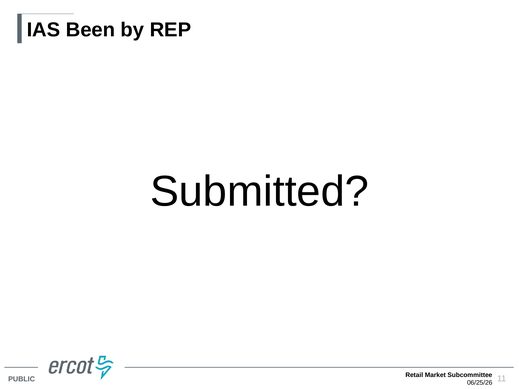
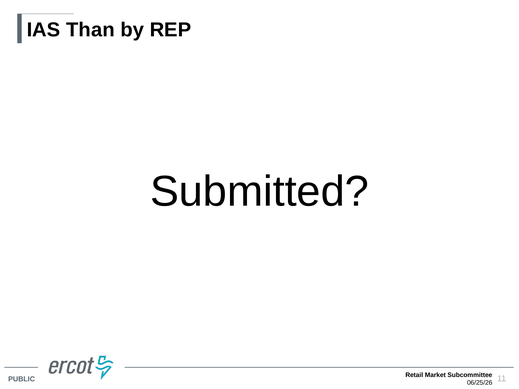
Been: Been -> Than
